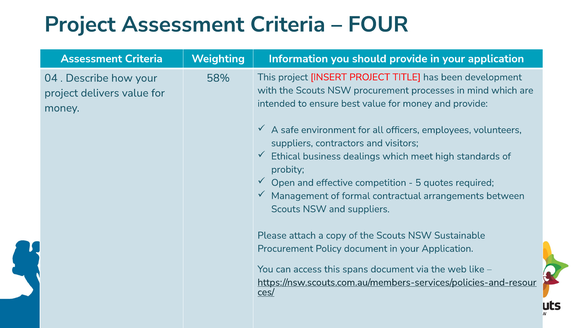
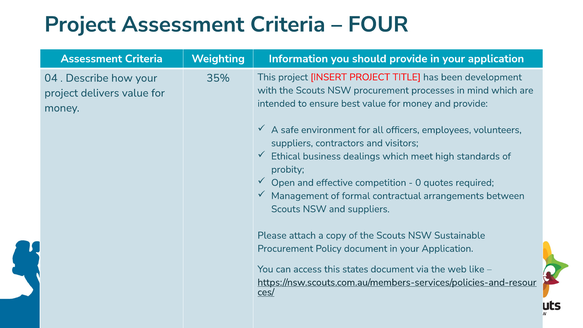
58%: 58% -> 35%
5: 5 -> 0
spans: spans -> states
